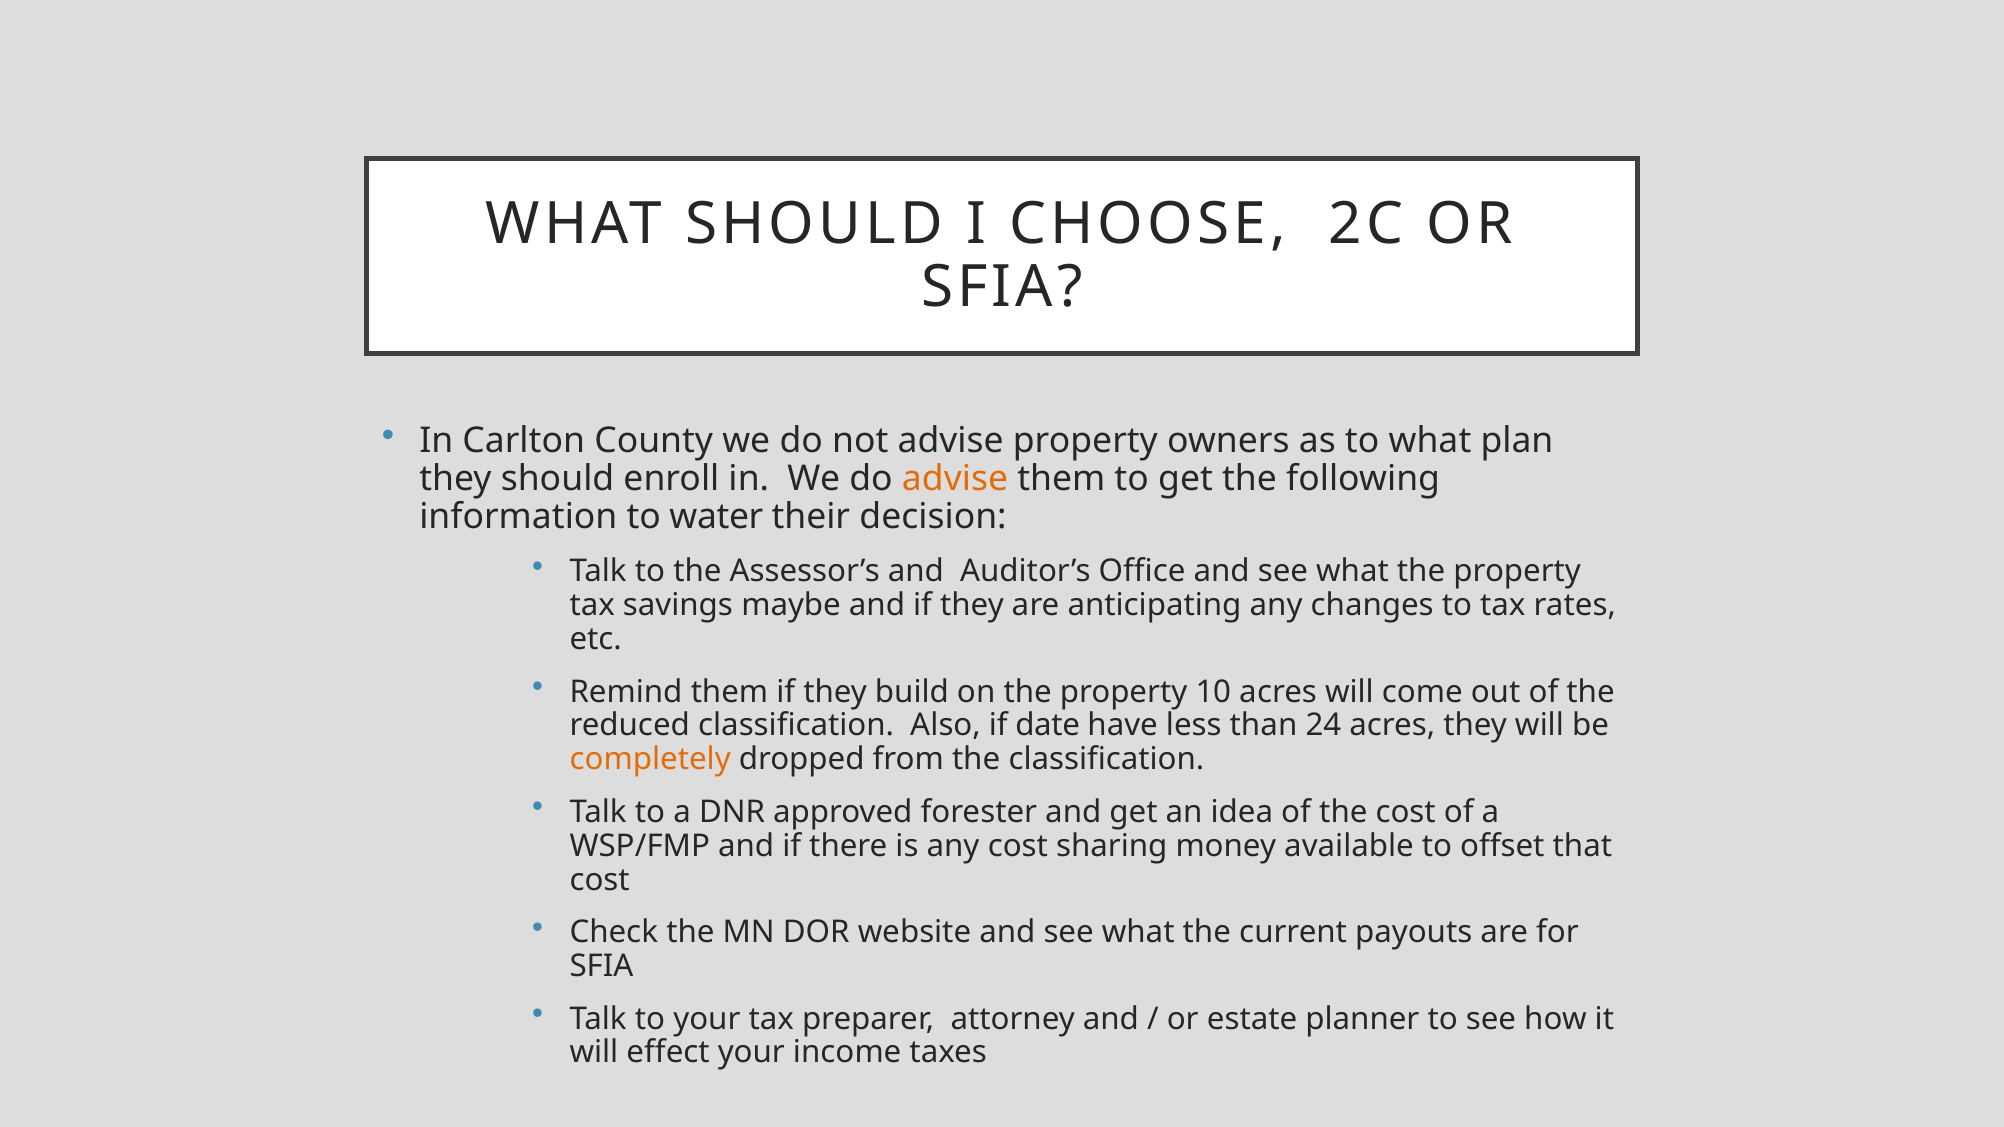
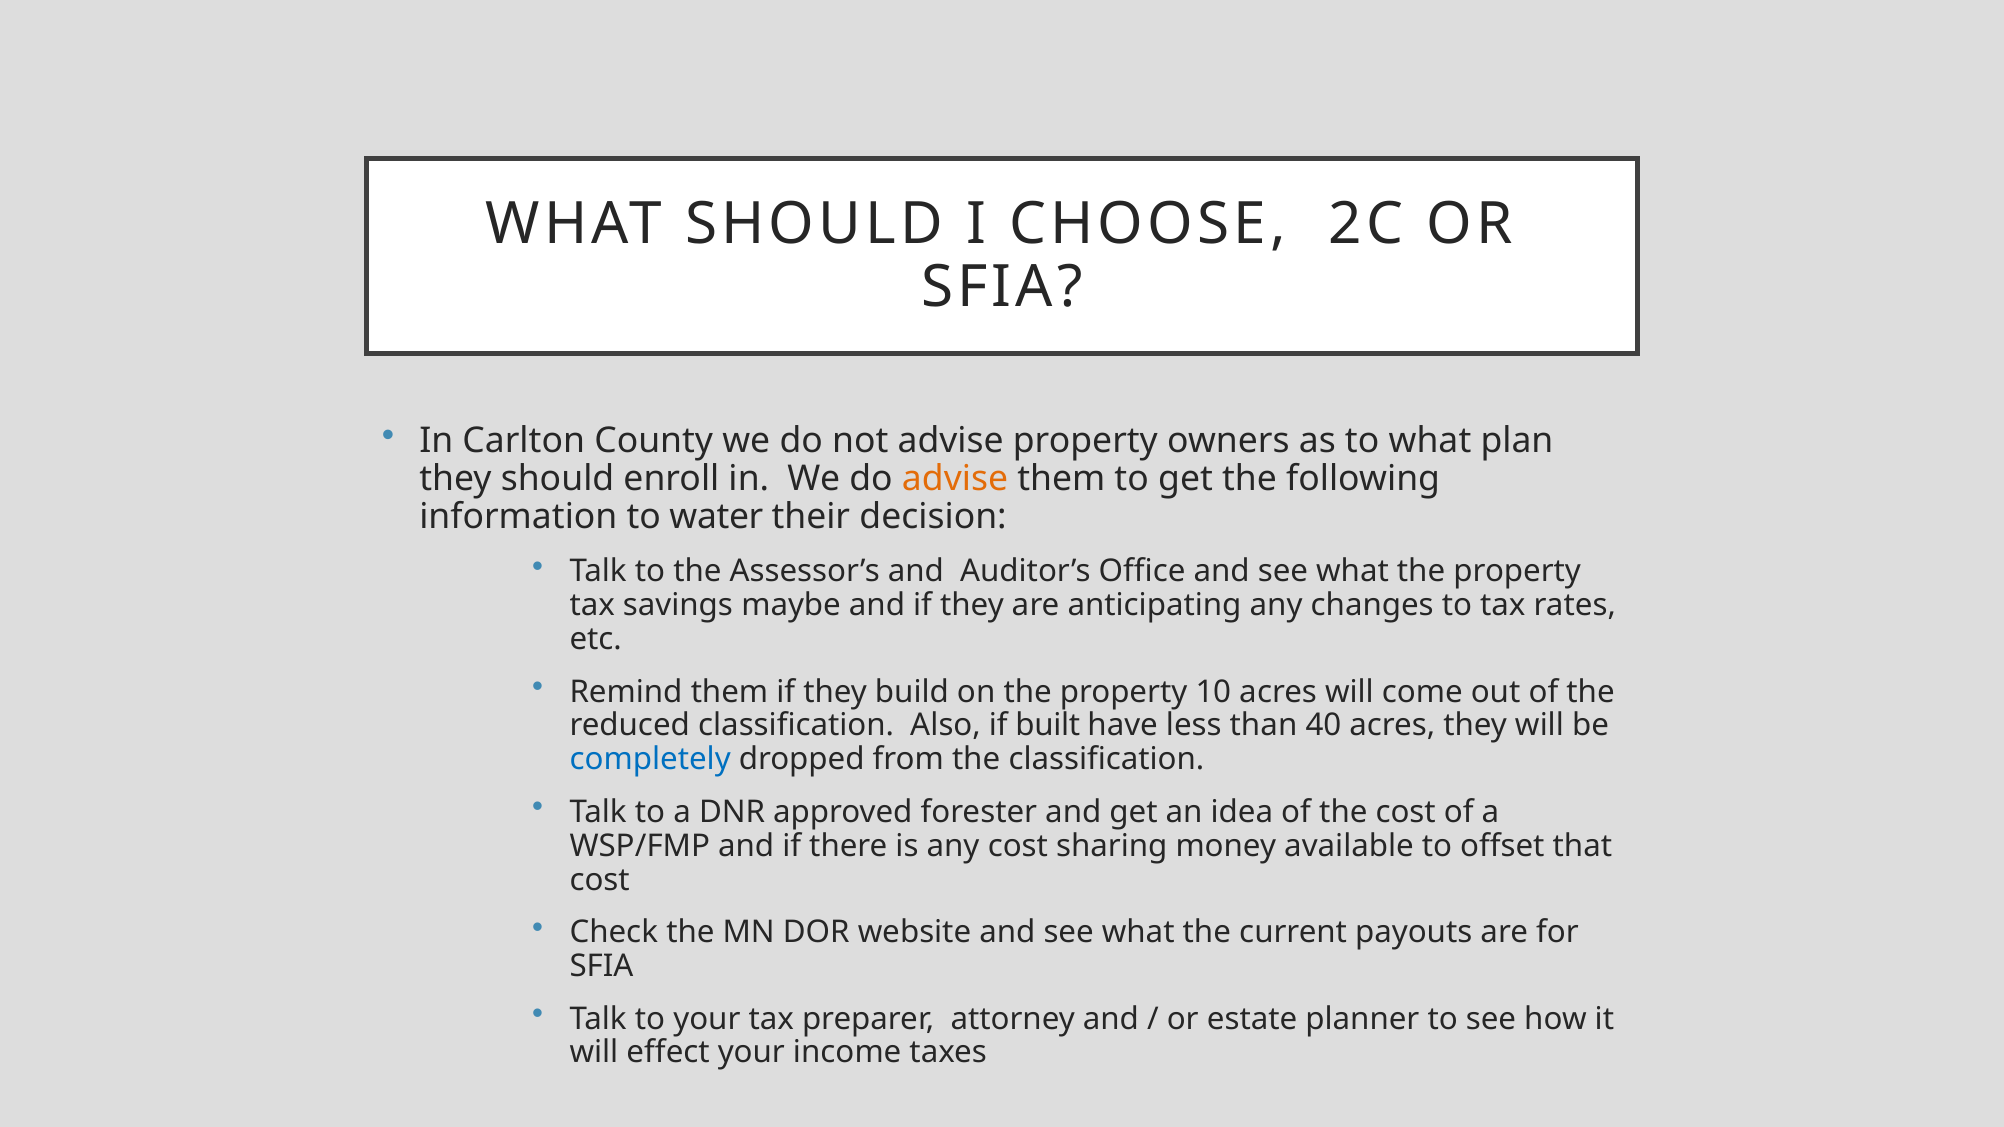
date: date -> built
24: 24 -> 40
completely colour: orange -> blue
